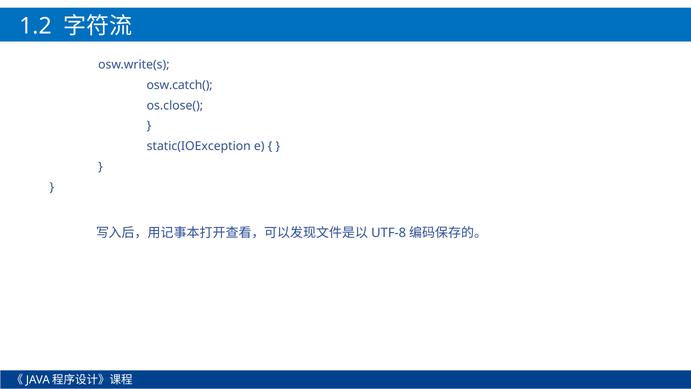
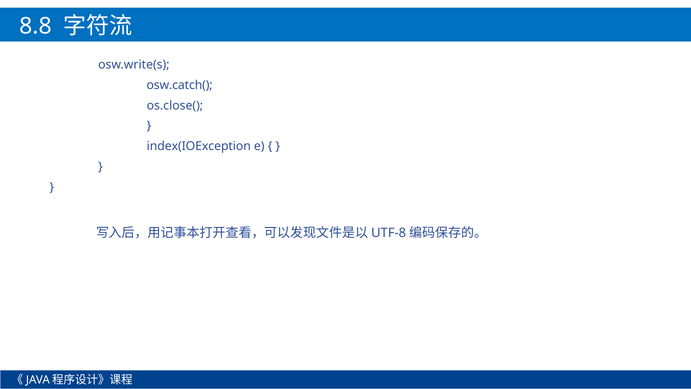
1.2: 1.2 -> 8.8
static(IOException: static(IOException -> index(IOException
